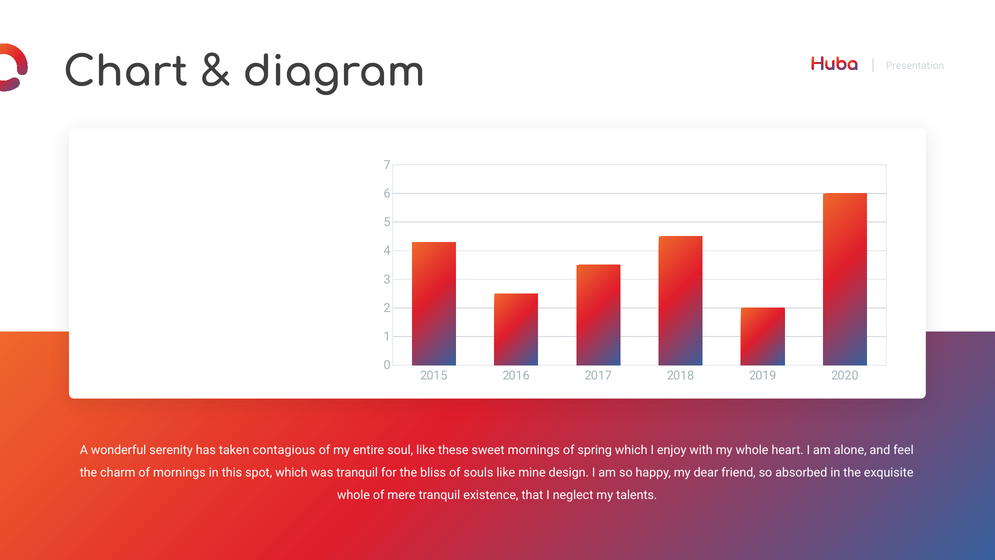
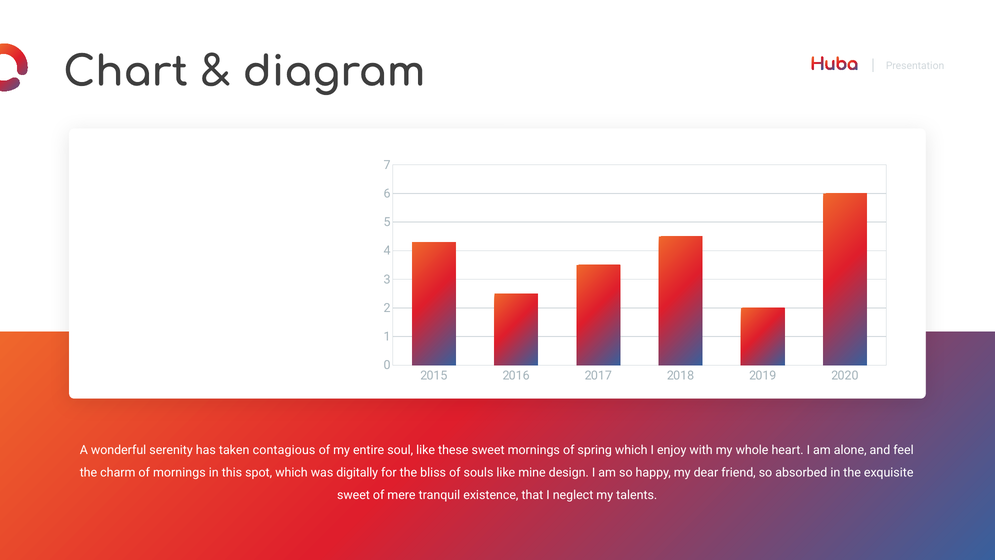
was tranquil: tranquil -> digitally
whole at (353, 495): whole -> sweet
